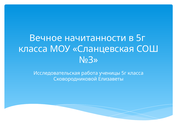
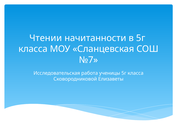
Вечное: Вечное -> Чтении
№3: №3 -> №7
